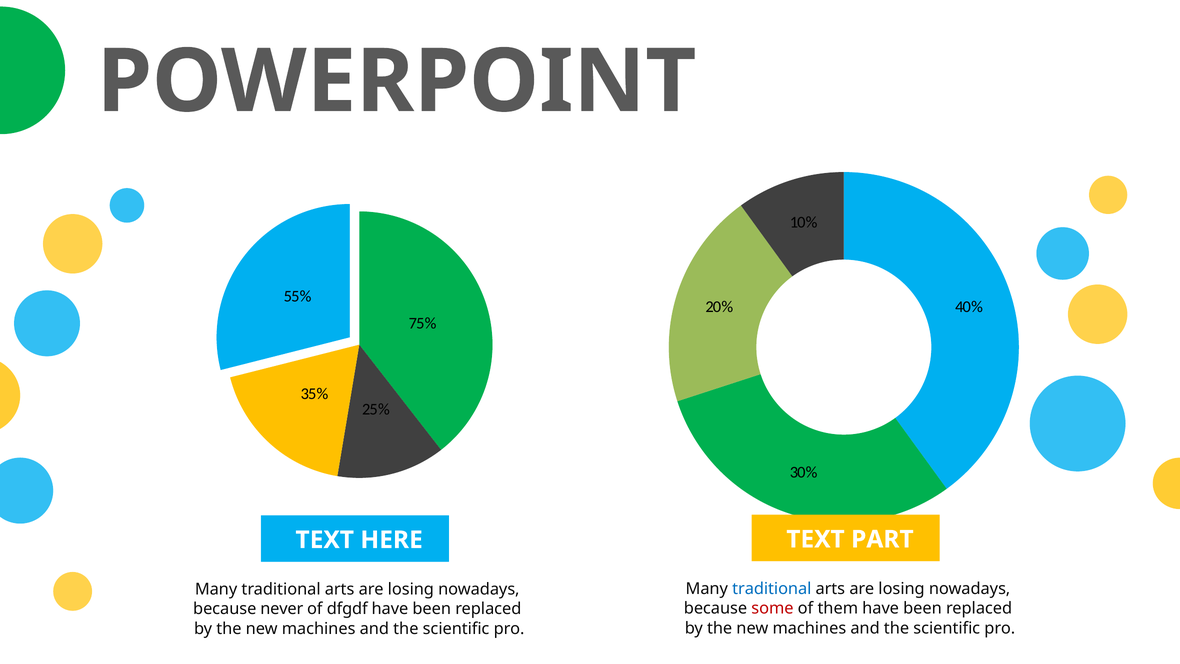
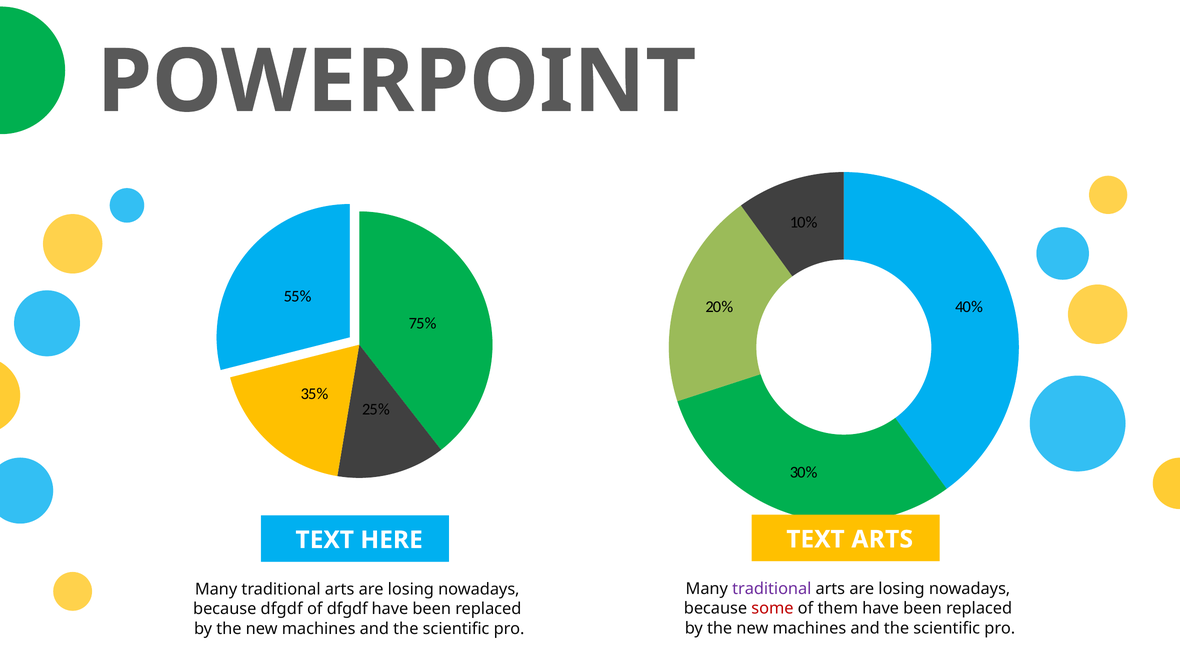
TEXT PART: PART -> ARTS
traditional at (772, 588) colour: blue -> purple
because never: never -> dfgdf
